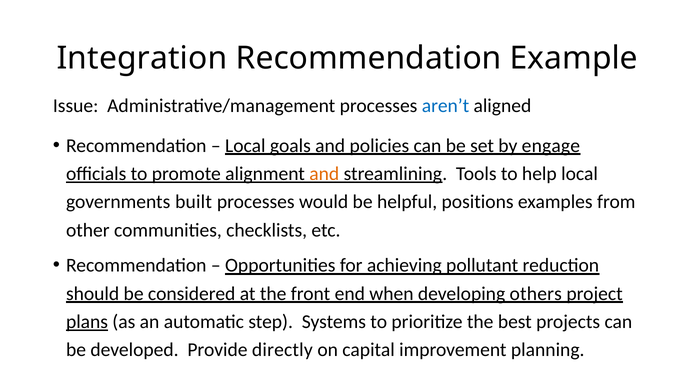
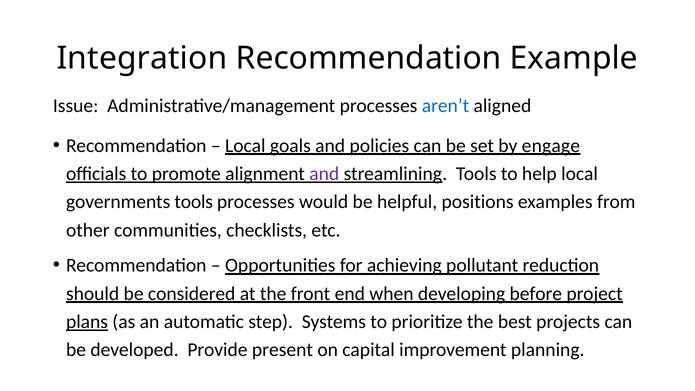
and at (324, 174) colour: orange -> purple
governments built: built -> tools
others: others -> before
directly: directly -> present
